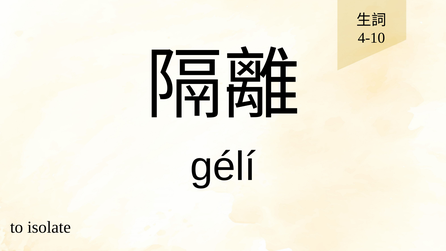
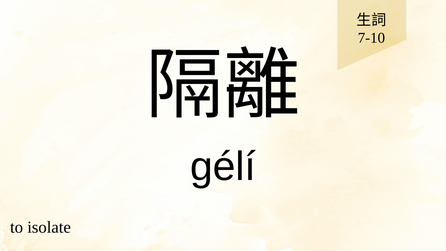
4-10: 4-10 -> 7-10
